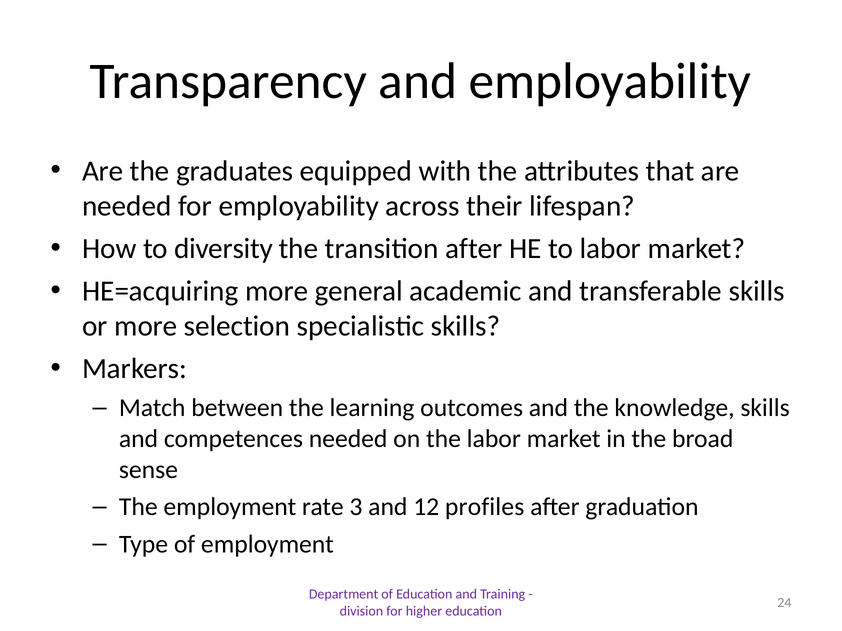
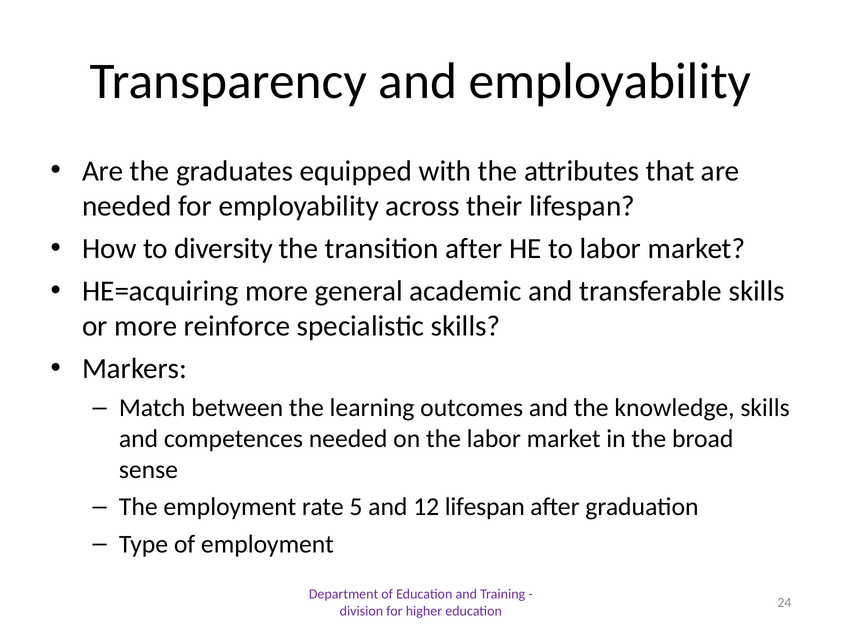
selection: selection -> reinforce
3: 3 -> 5
12 profiles: profiles -> lifespan
